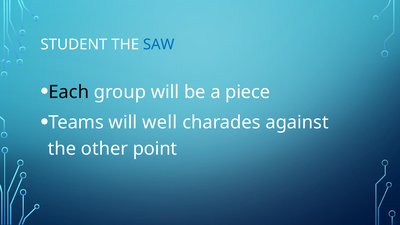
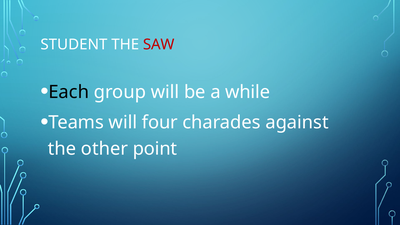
SAW colour: blue -> red
piece: piece -> while
well: well -> four
